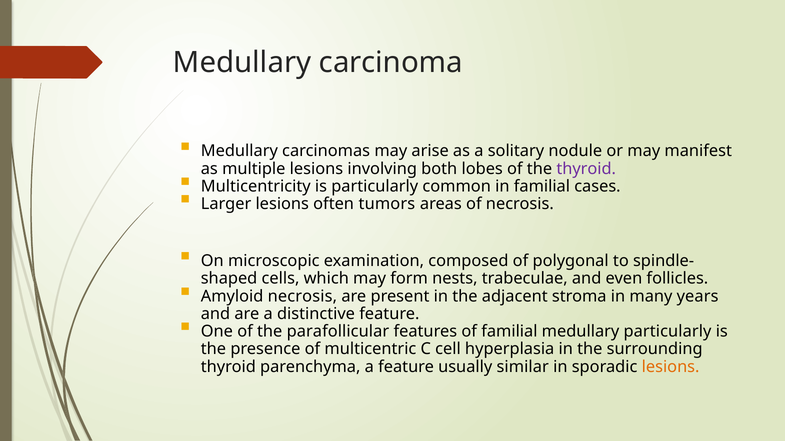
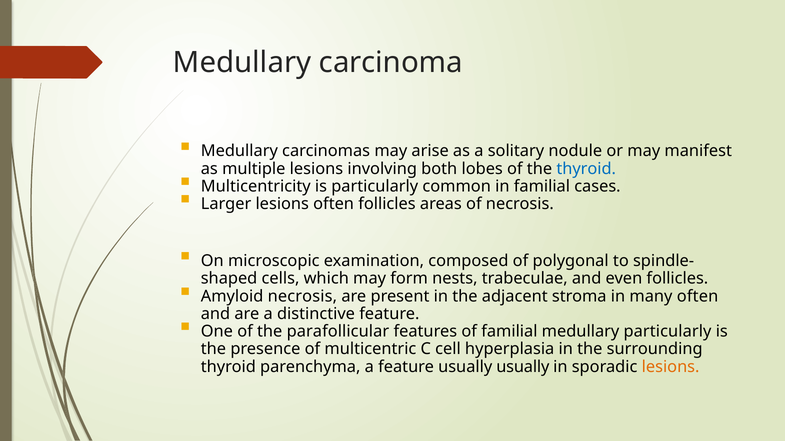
thyroid at (586, 169) colour: purple -> blue
often tumors: tumors -> follicles
many years: years -> often
usually similar: similar -> usually
